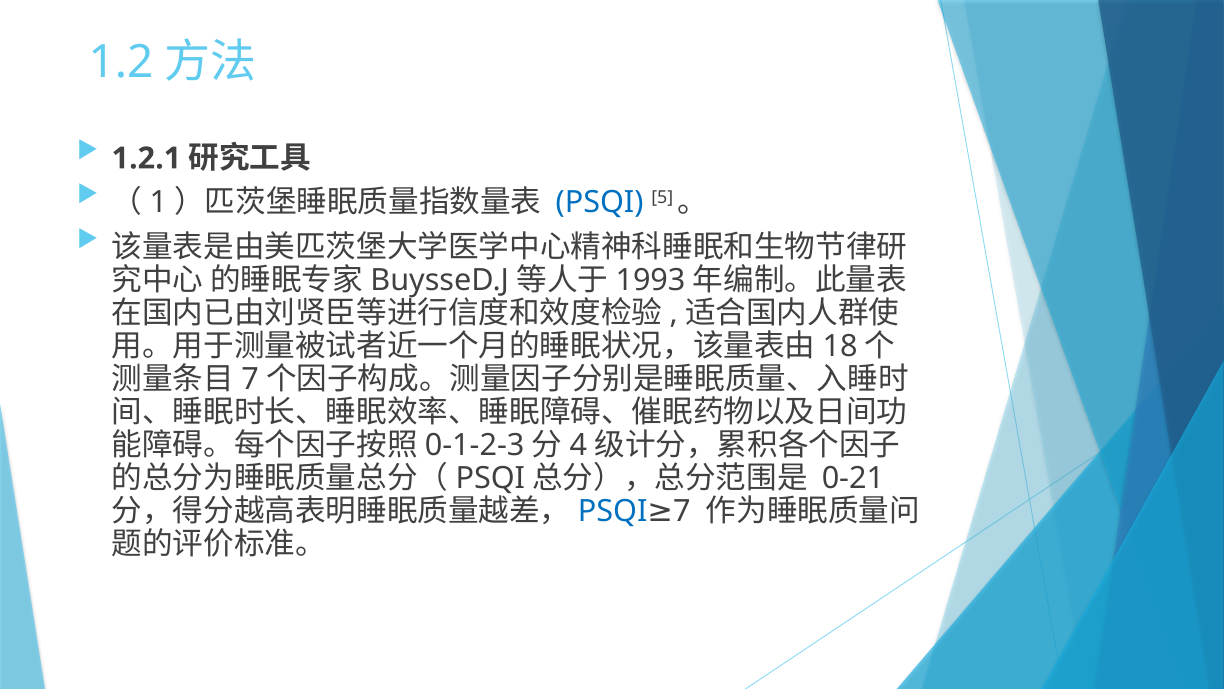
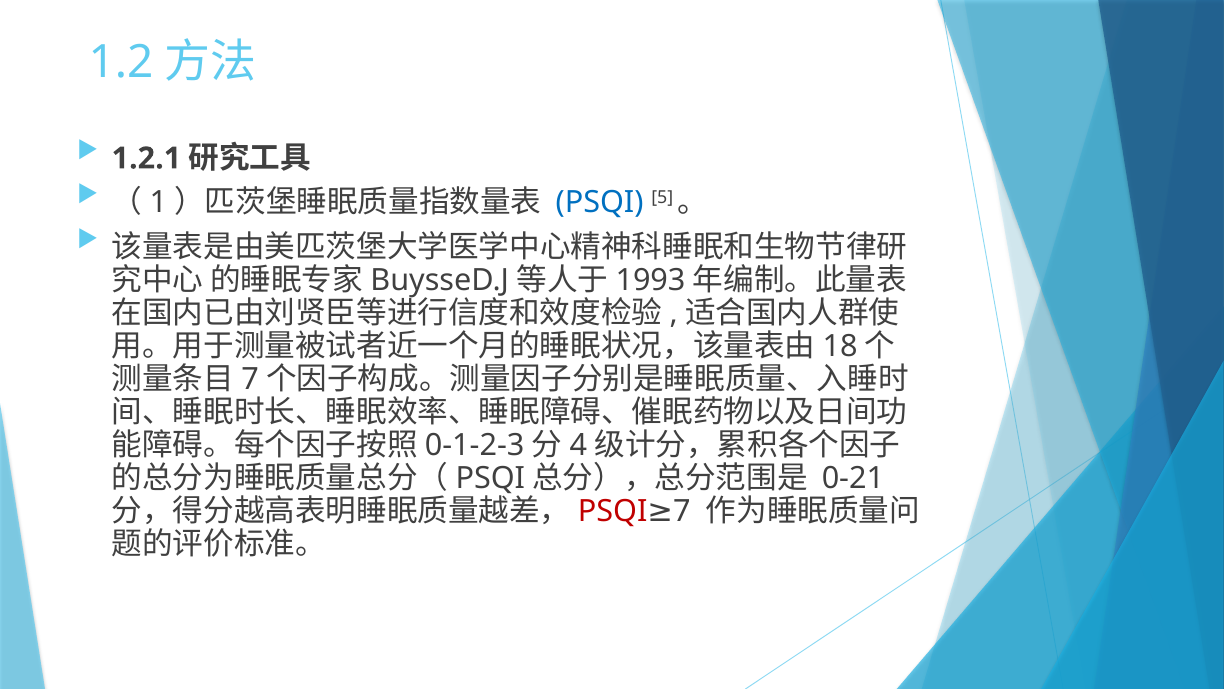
PSQI at (613, 511) colour: blue -> red
